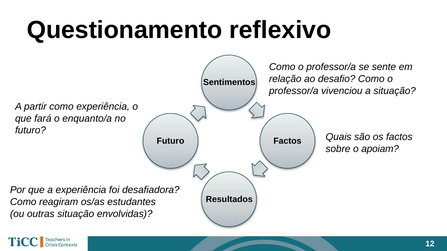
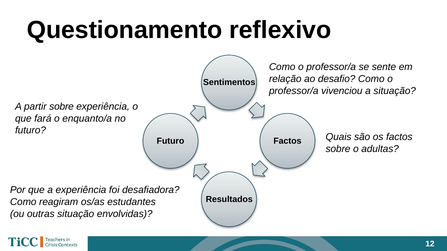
partir como: como -> sobre
apoiam: apoiam -> adultas
